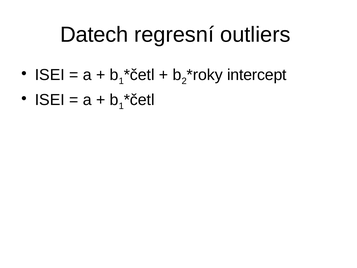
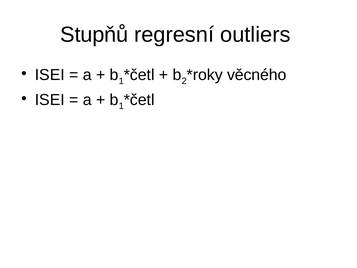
Datech: Datech -> Stupňů
intercept: intercept -> věcného
